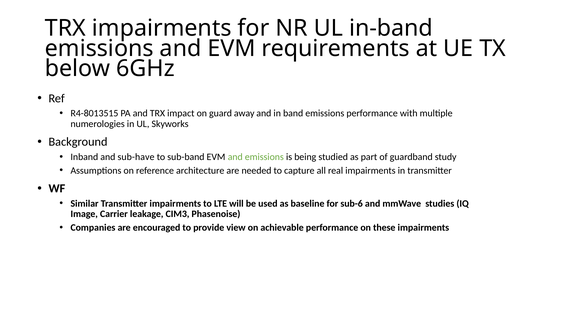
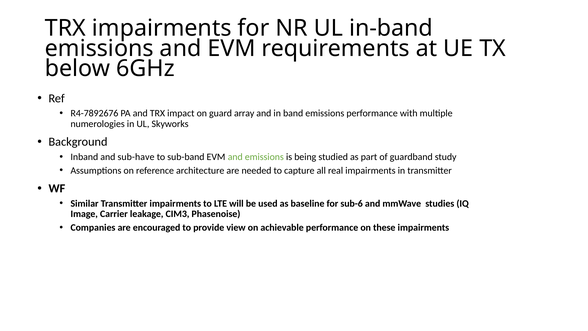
R4-8013515: R4-8013515 -> R4-7892676
away: away -> array
